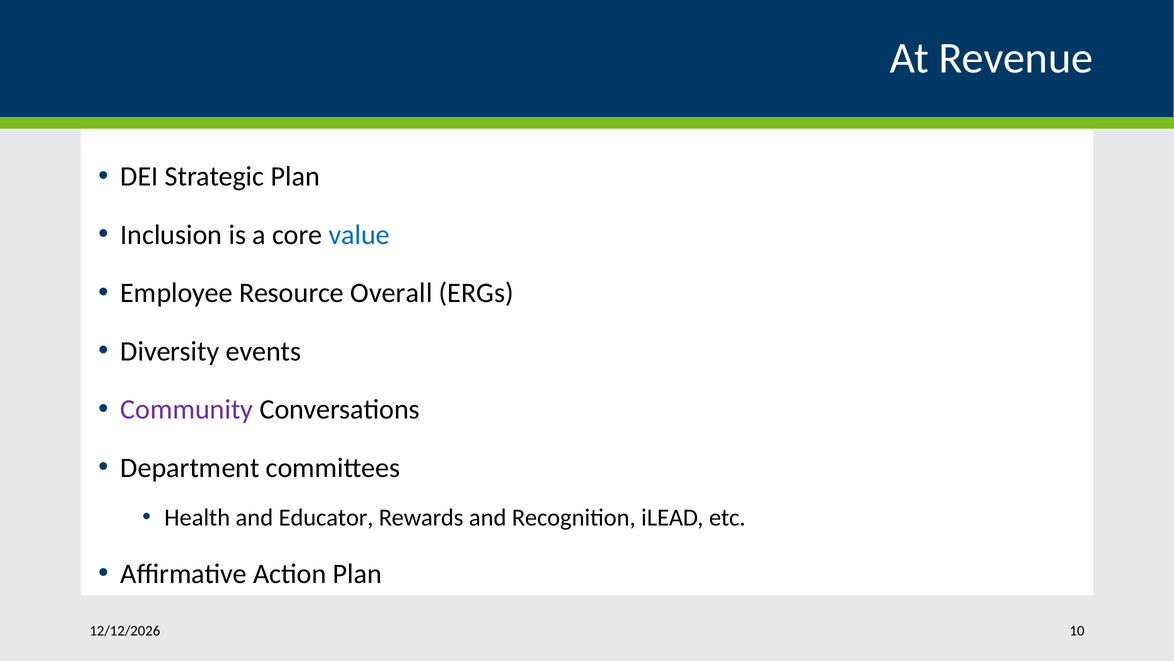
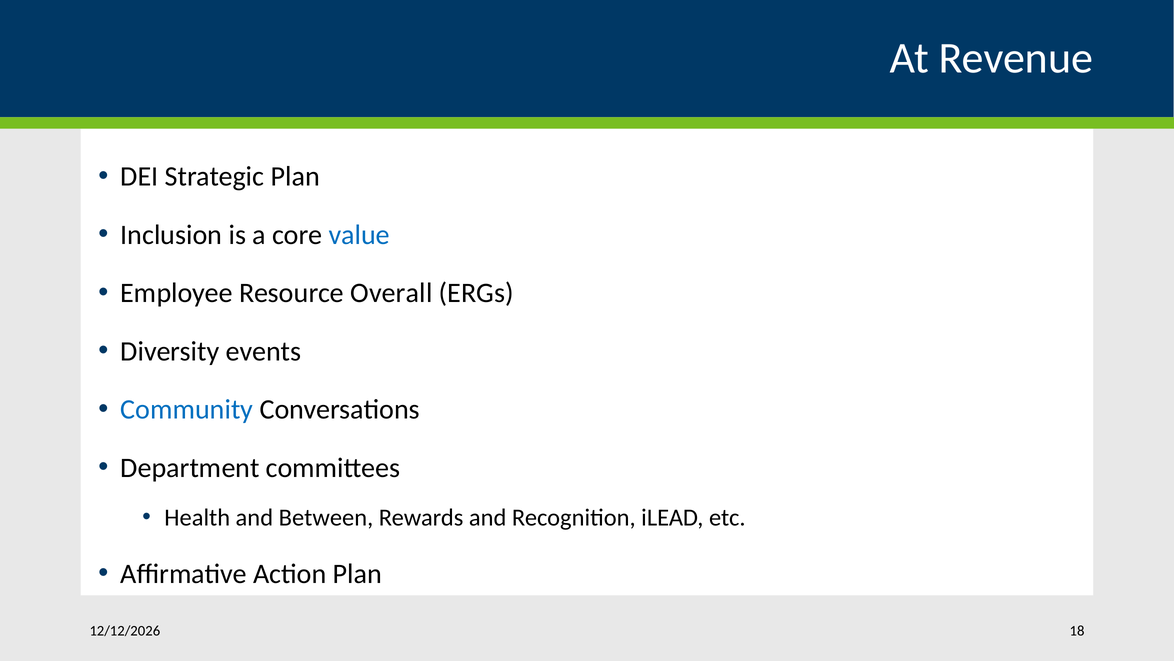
Community colour: purple -> blue
Educator: Educator -> Between
10: 10 -> 18
